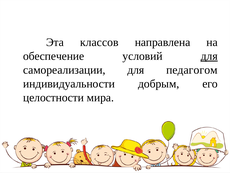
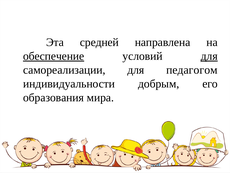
классов: классов -> средней
обеспечение underline: none -> present
целостности: целостности -> образования
